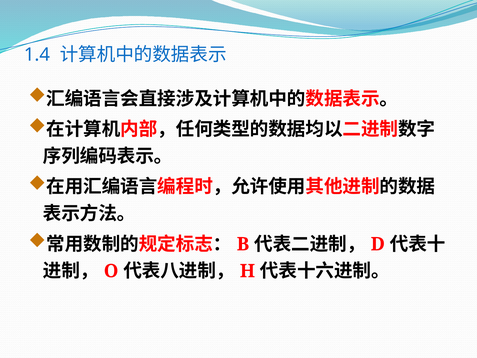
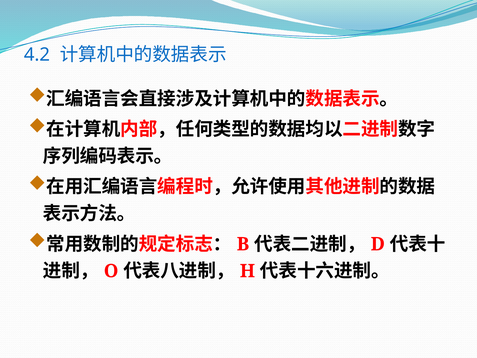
1.4: 1.4 -> 4.2
